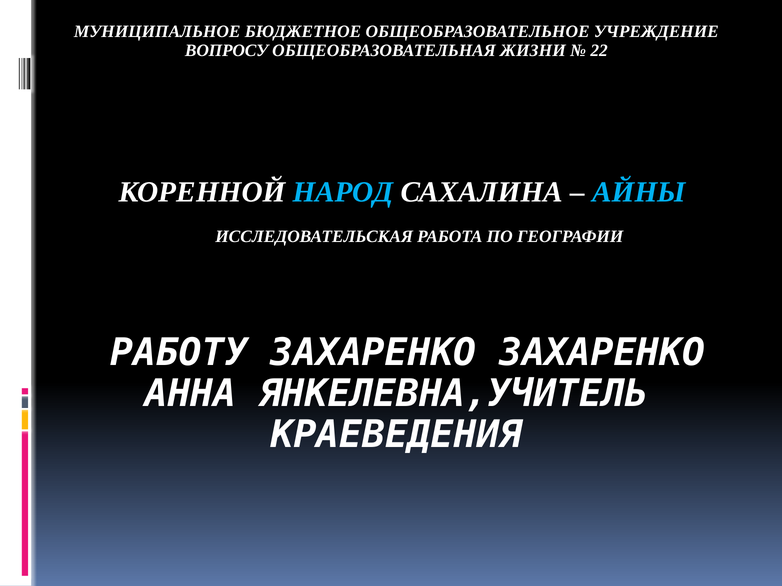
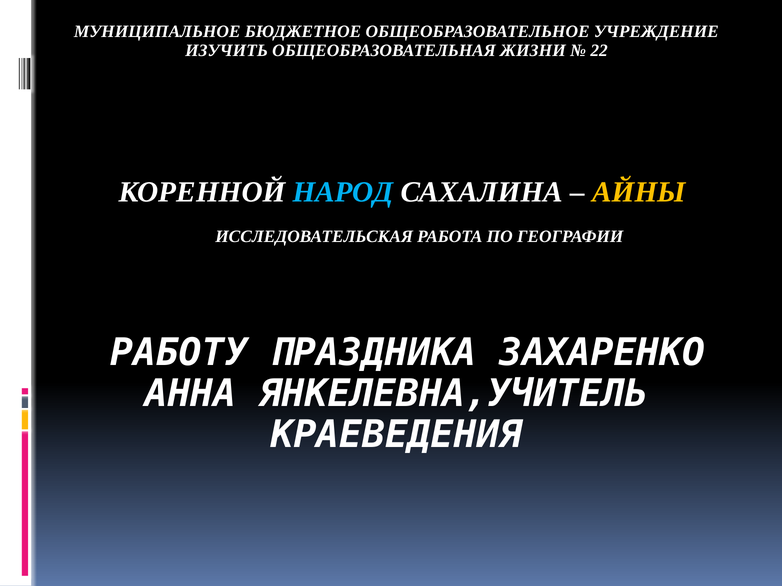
ВОПРОСУ: ВОПРОСУ -> ИЗУЧИТЬ
АЙНЫ colour: light blue -> yellow
РАБОТУ ЗАХАРЕНКО: ЗАХАРЕНКО -> ПРАЗДНИКА
